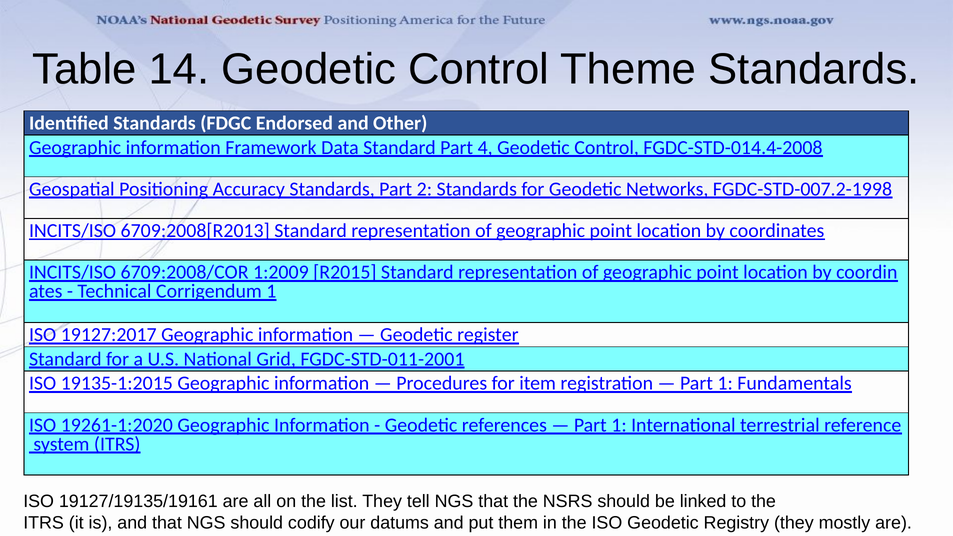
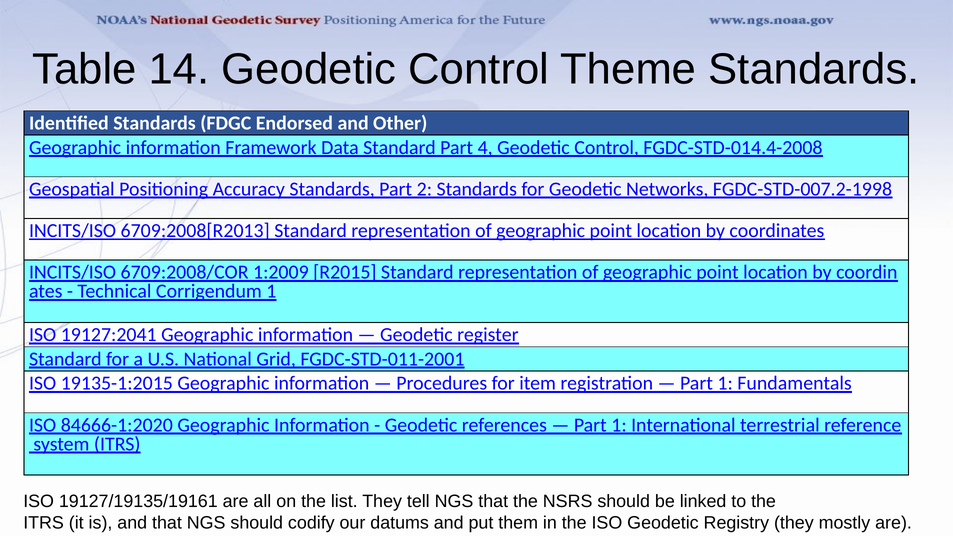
19127:2017: 19127:2017 -> 19127:2041
19261-1:2020: 19261-1:2020 -> 84666-1:2020
